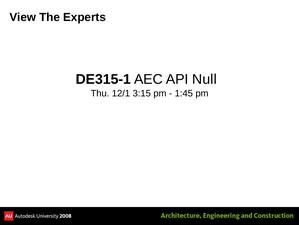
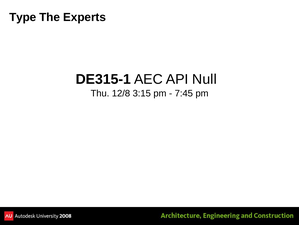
View: View -> Type
12/1: 12/1 -> 12/8
1:45: 1:45 -> 7:45
